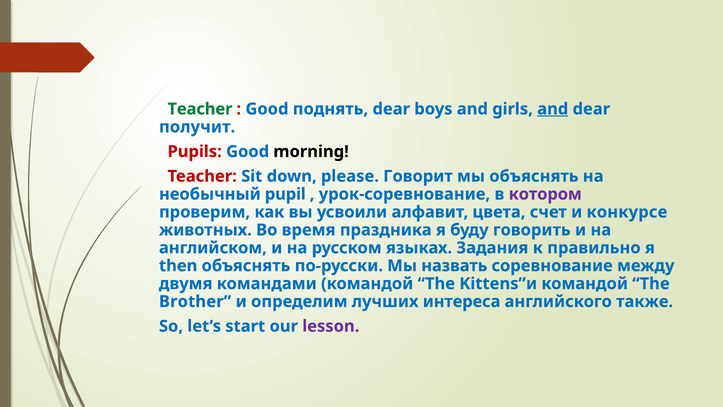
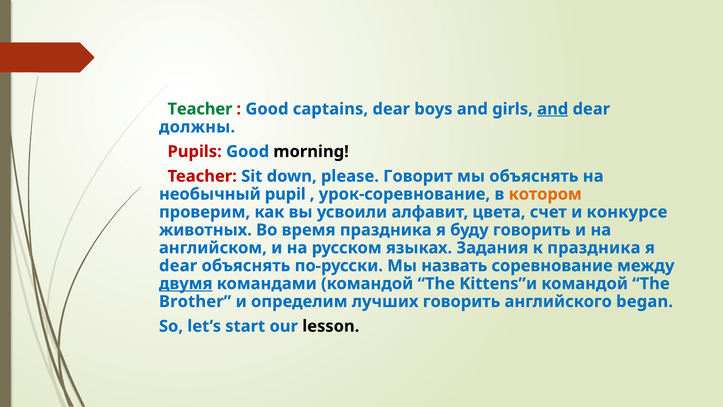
поднять: поднять -> captains
получит: получит -> должны
котором colour: purple -> orange
к правильно: правильно -> праздника
then at (178, 266): then -> dear
двумя underline: none -> present
лучших интереса: интереса -> говорить
также: также -> began
lesson colour: purple -> black
